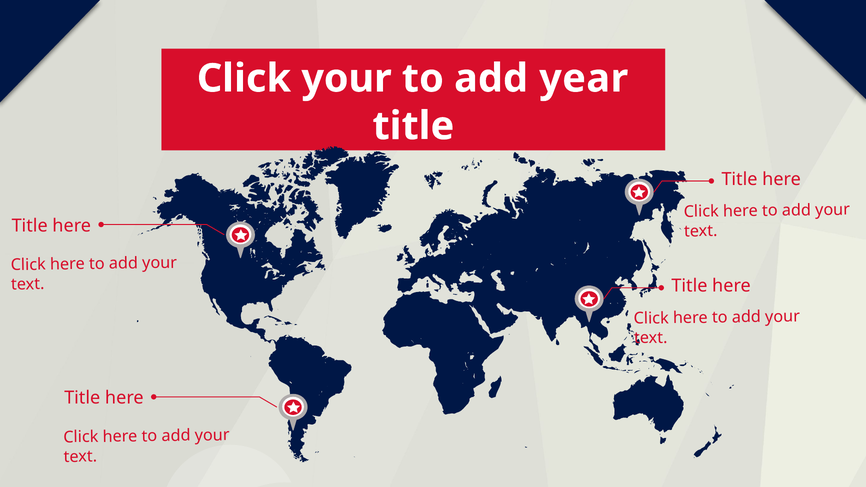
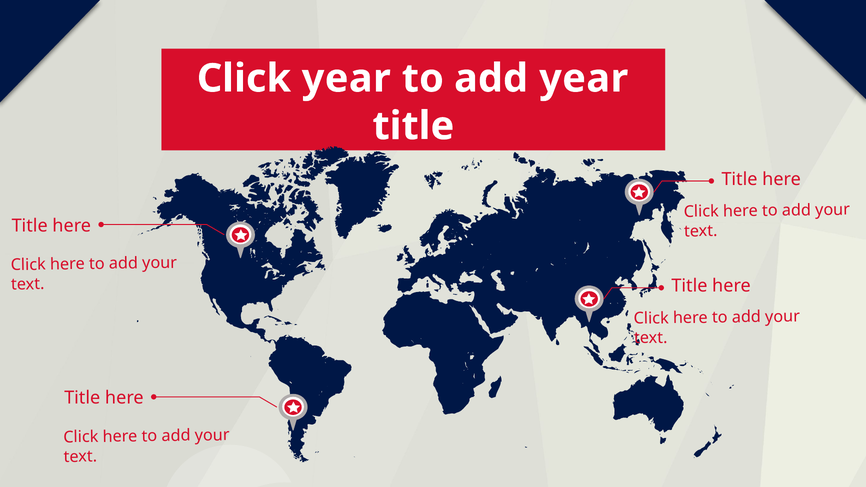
Click your: your -> year
